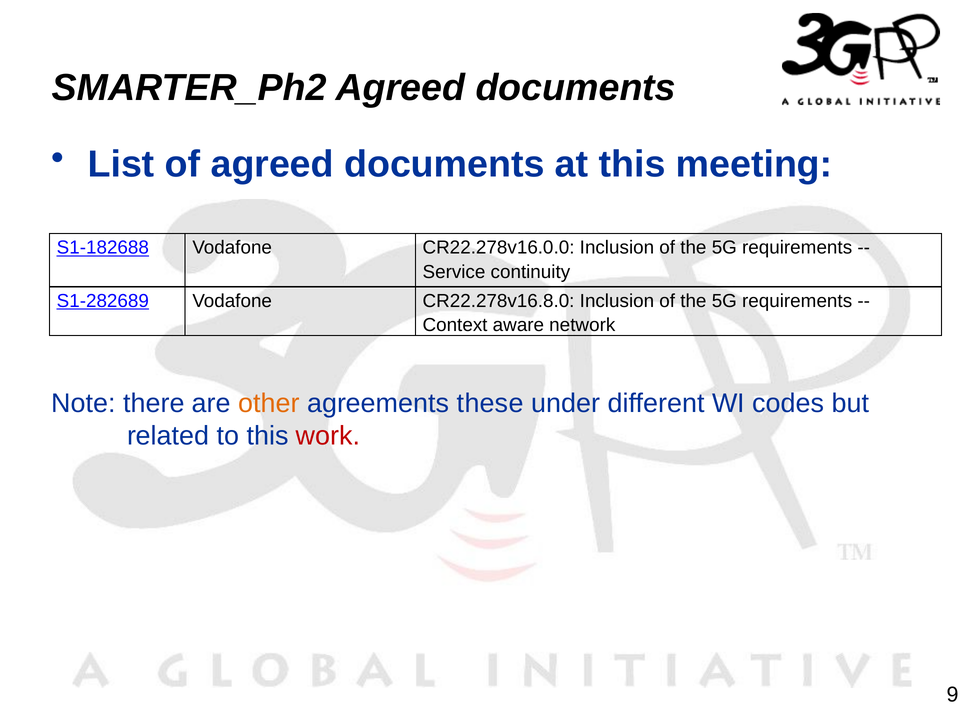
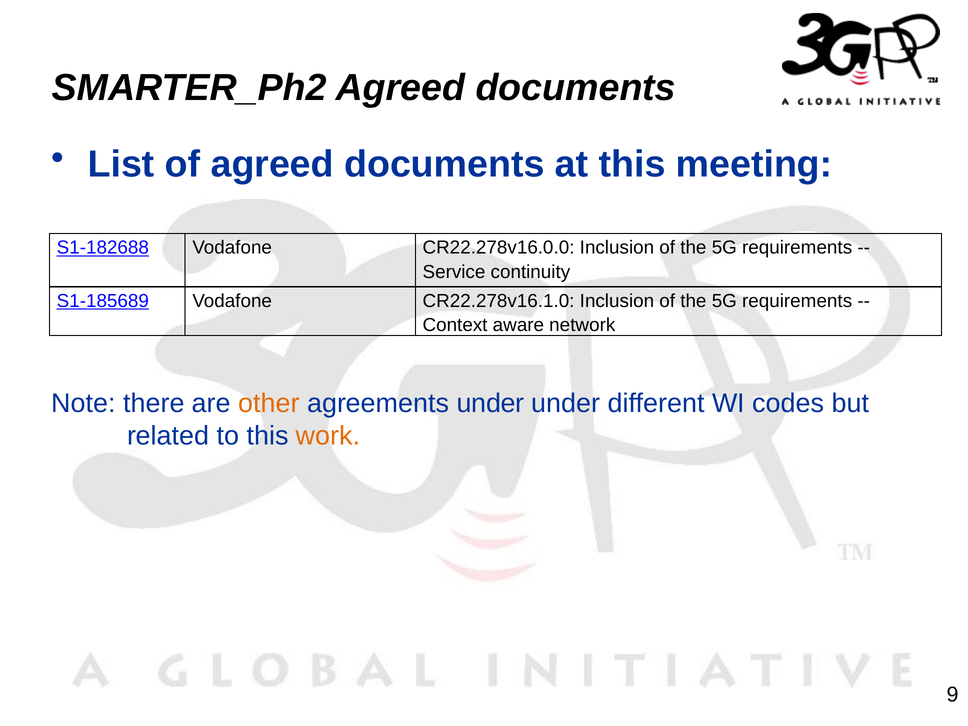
S1-282689: S1-282689 -> S1-185689
CR22.278v16.8.0: CR22.278v16.8.0 -> CR22.278v16.1.0
agreements these: these -> under
work colour: red -> orange
